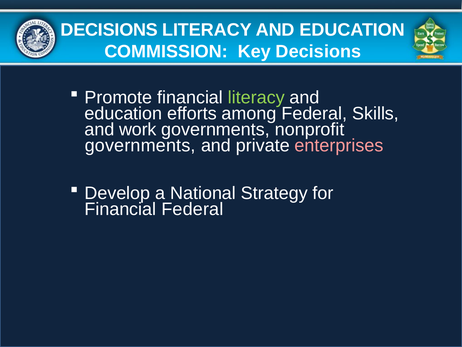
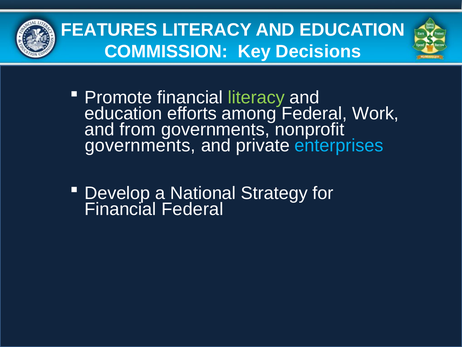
DECISIONS at (109, 30): DECISIONS -> FEATURES
Skills: Skills -> Work
work: work -> from
enterprises colour: pink -> light blue
